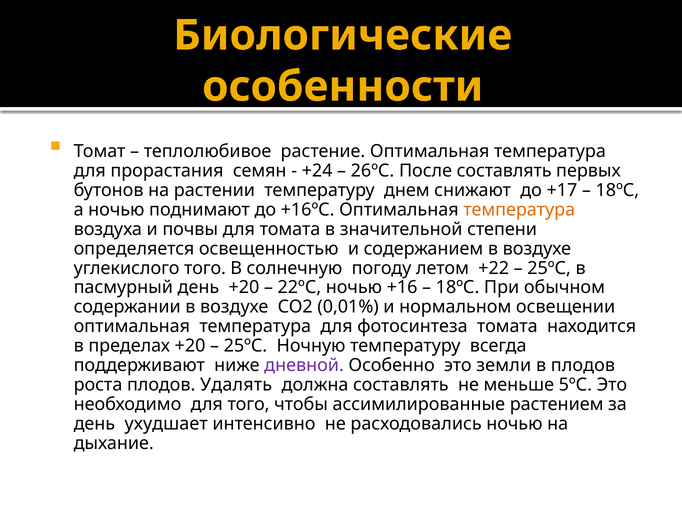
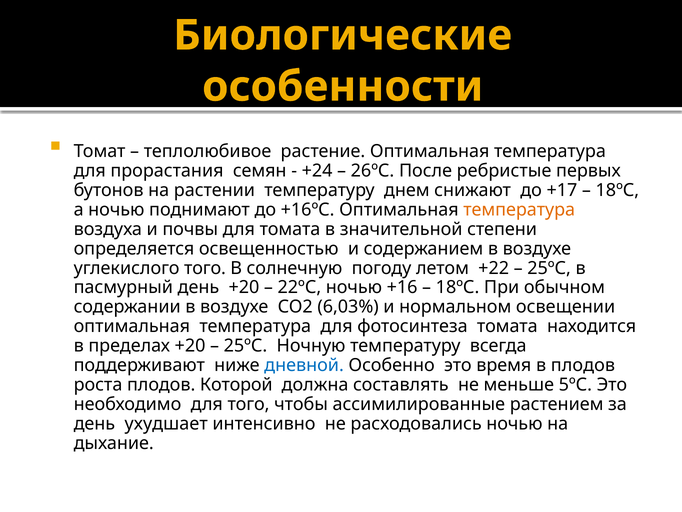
После составлять: составлять -> ребристые
0,01%: 0,01% -> 6,03%
дневной colour: purple -> blue
земли: земли -> время
Удалять: Удалять -> Которой
